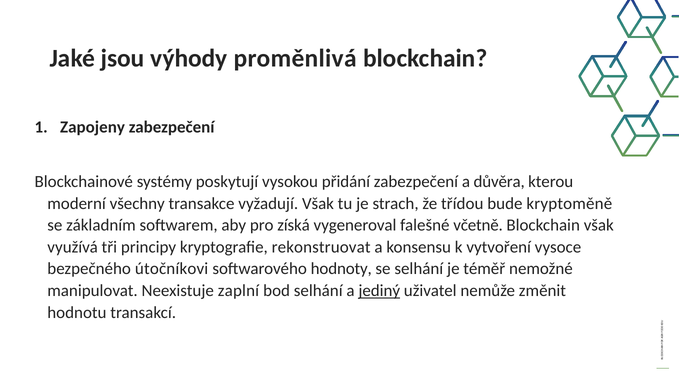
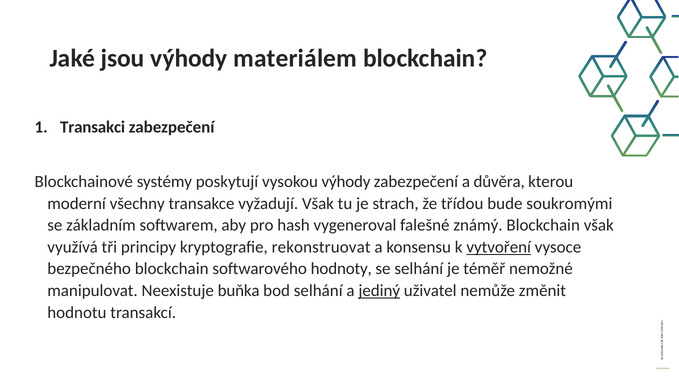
proměnlivá: proměnlivá -> materiálem
Zapojeny: Zapojeny -> Transakci
vysokou přidání: přidání -> výhody
kryptoměně: kryptoměně -> soukromými
získá: získá -> hash
včetně: včetně -> známý
vytvoření underline: none -> present
bezpečného útočníkovi: útočníkovi -> blockchain
zaplní: zaplní -> buňka
